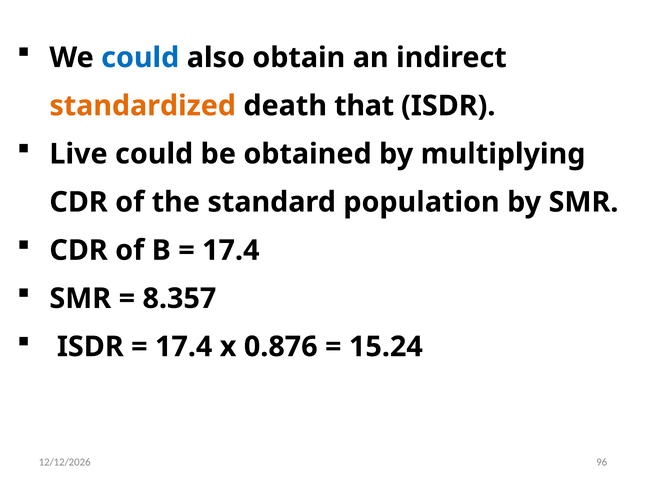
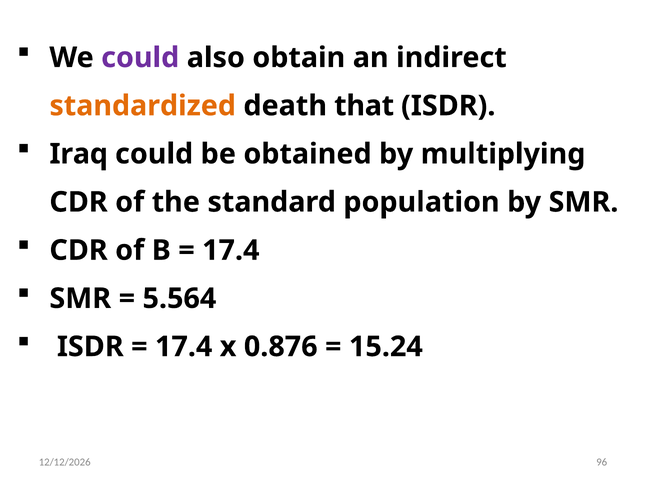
could at (140, 58) colour: blue -> purple
Live: Live -> Iraq
8.357: 8.357 -> 5.564
